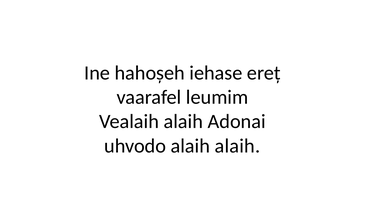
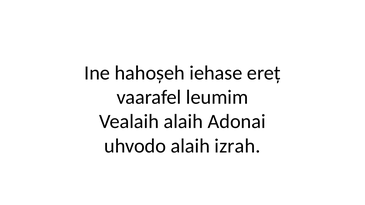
alaih alaih: alaih -> izrah
